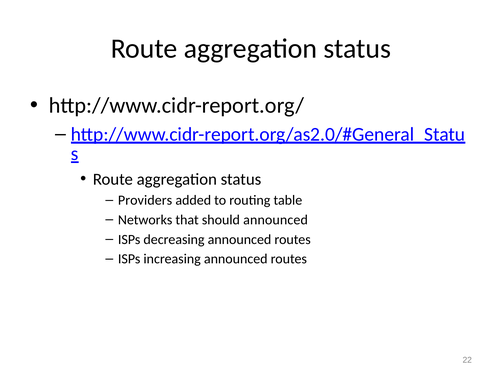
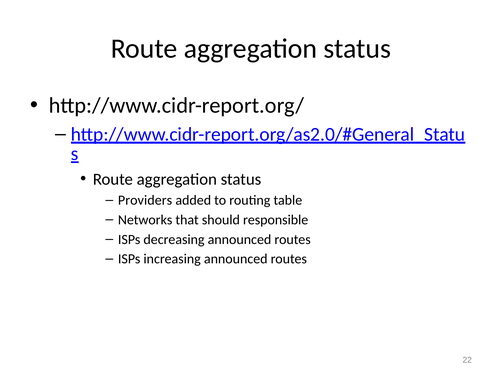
should announced: announced -> responsible
